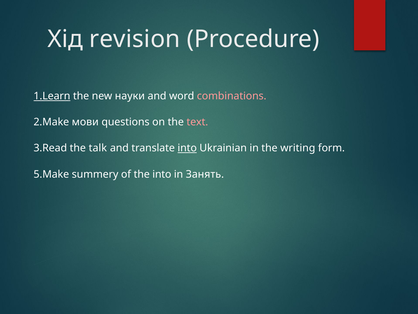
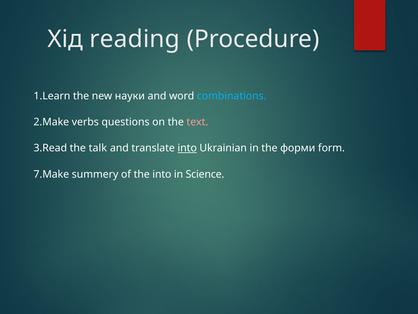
revision: revision -> reading
1.Learn underline: present -> none
combinations colour: pink -> light blue
мови: мови -> verbs
writing: writing -> форми
5.Make: 5.Make -> 7.Make
Занять: Занять -> Science
